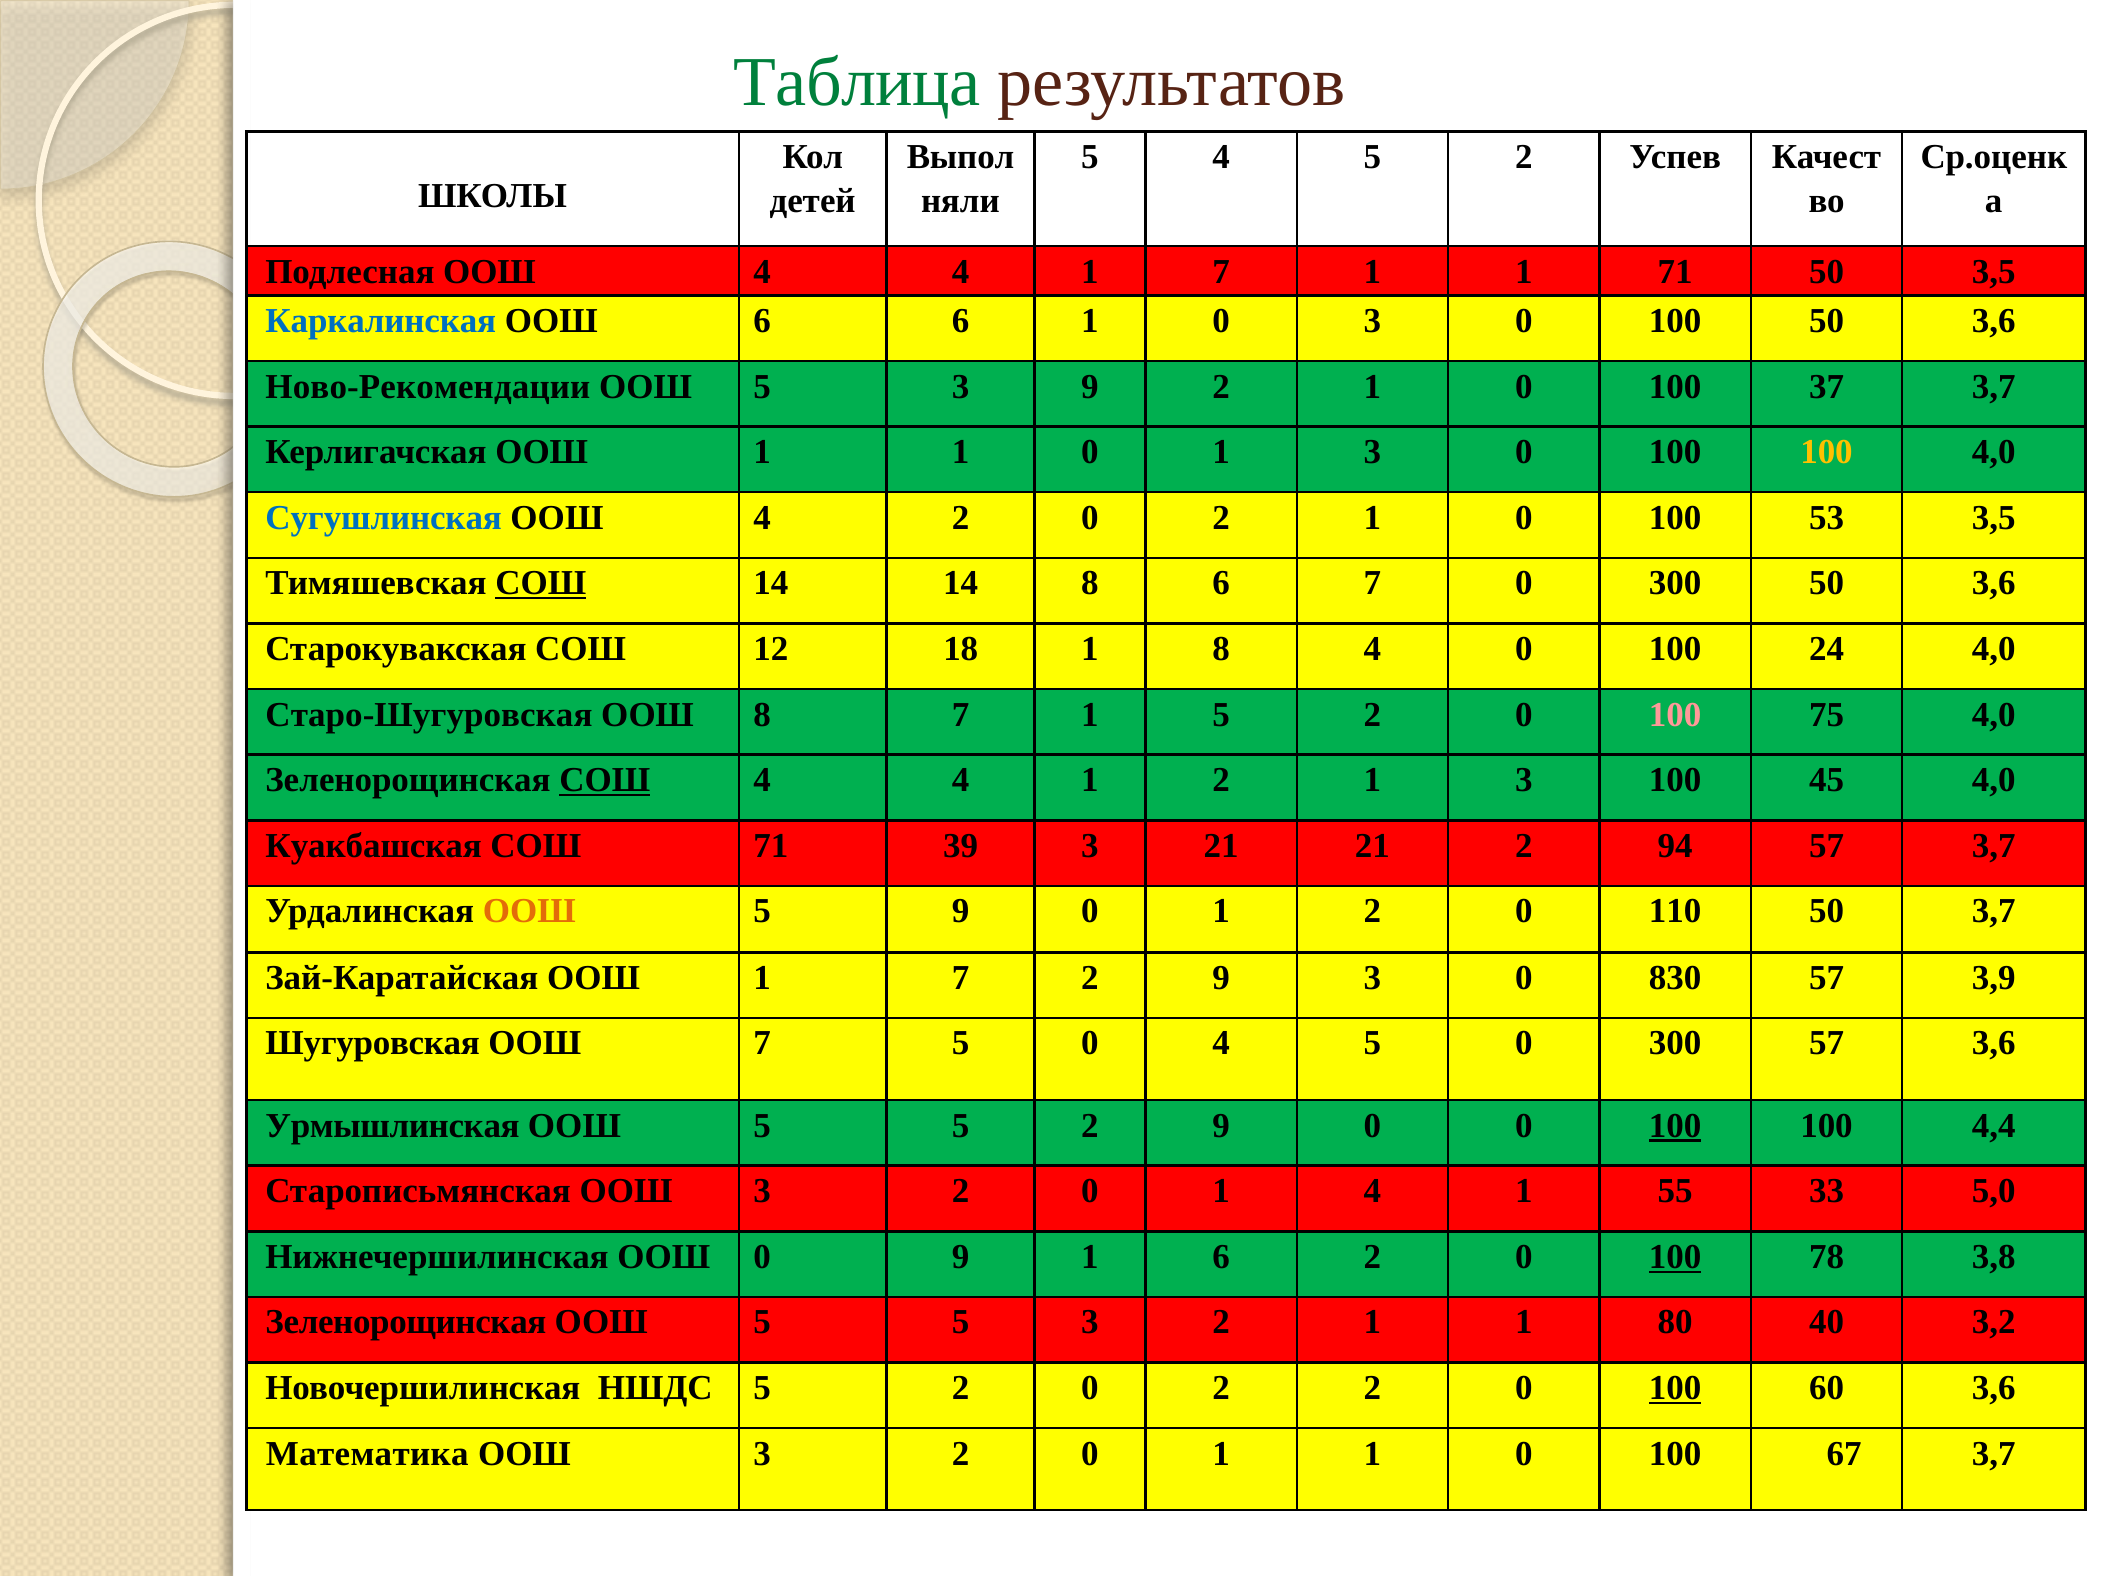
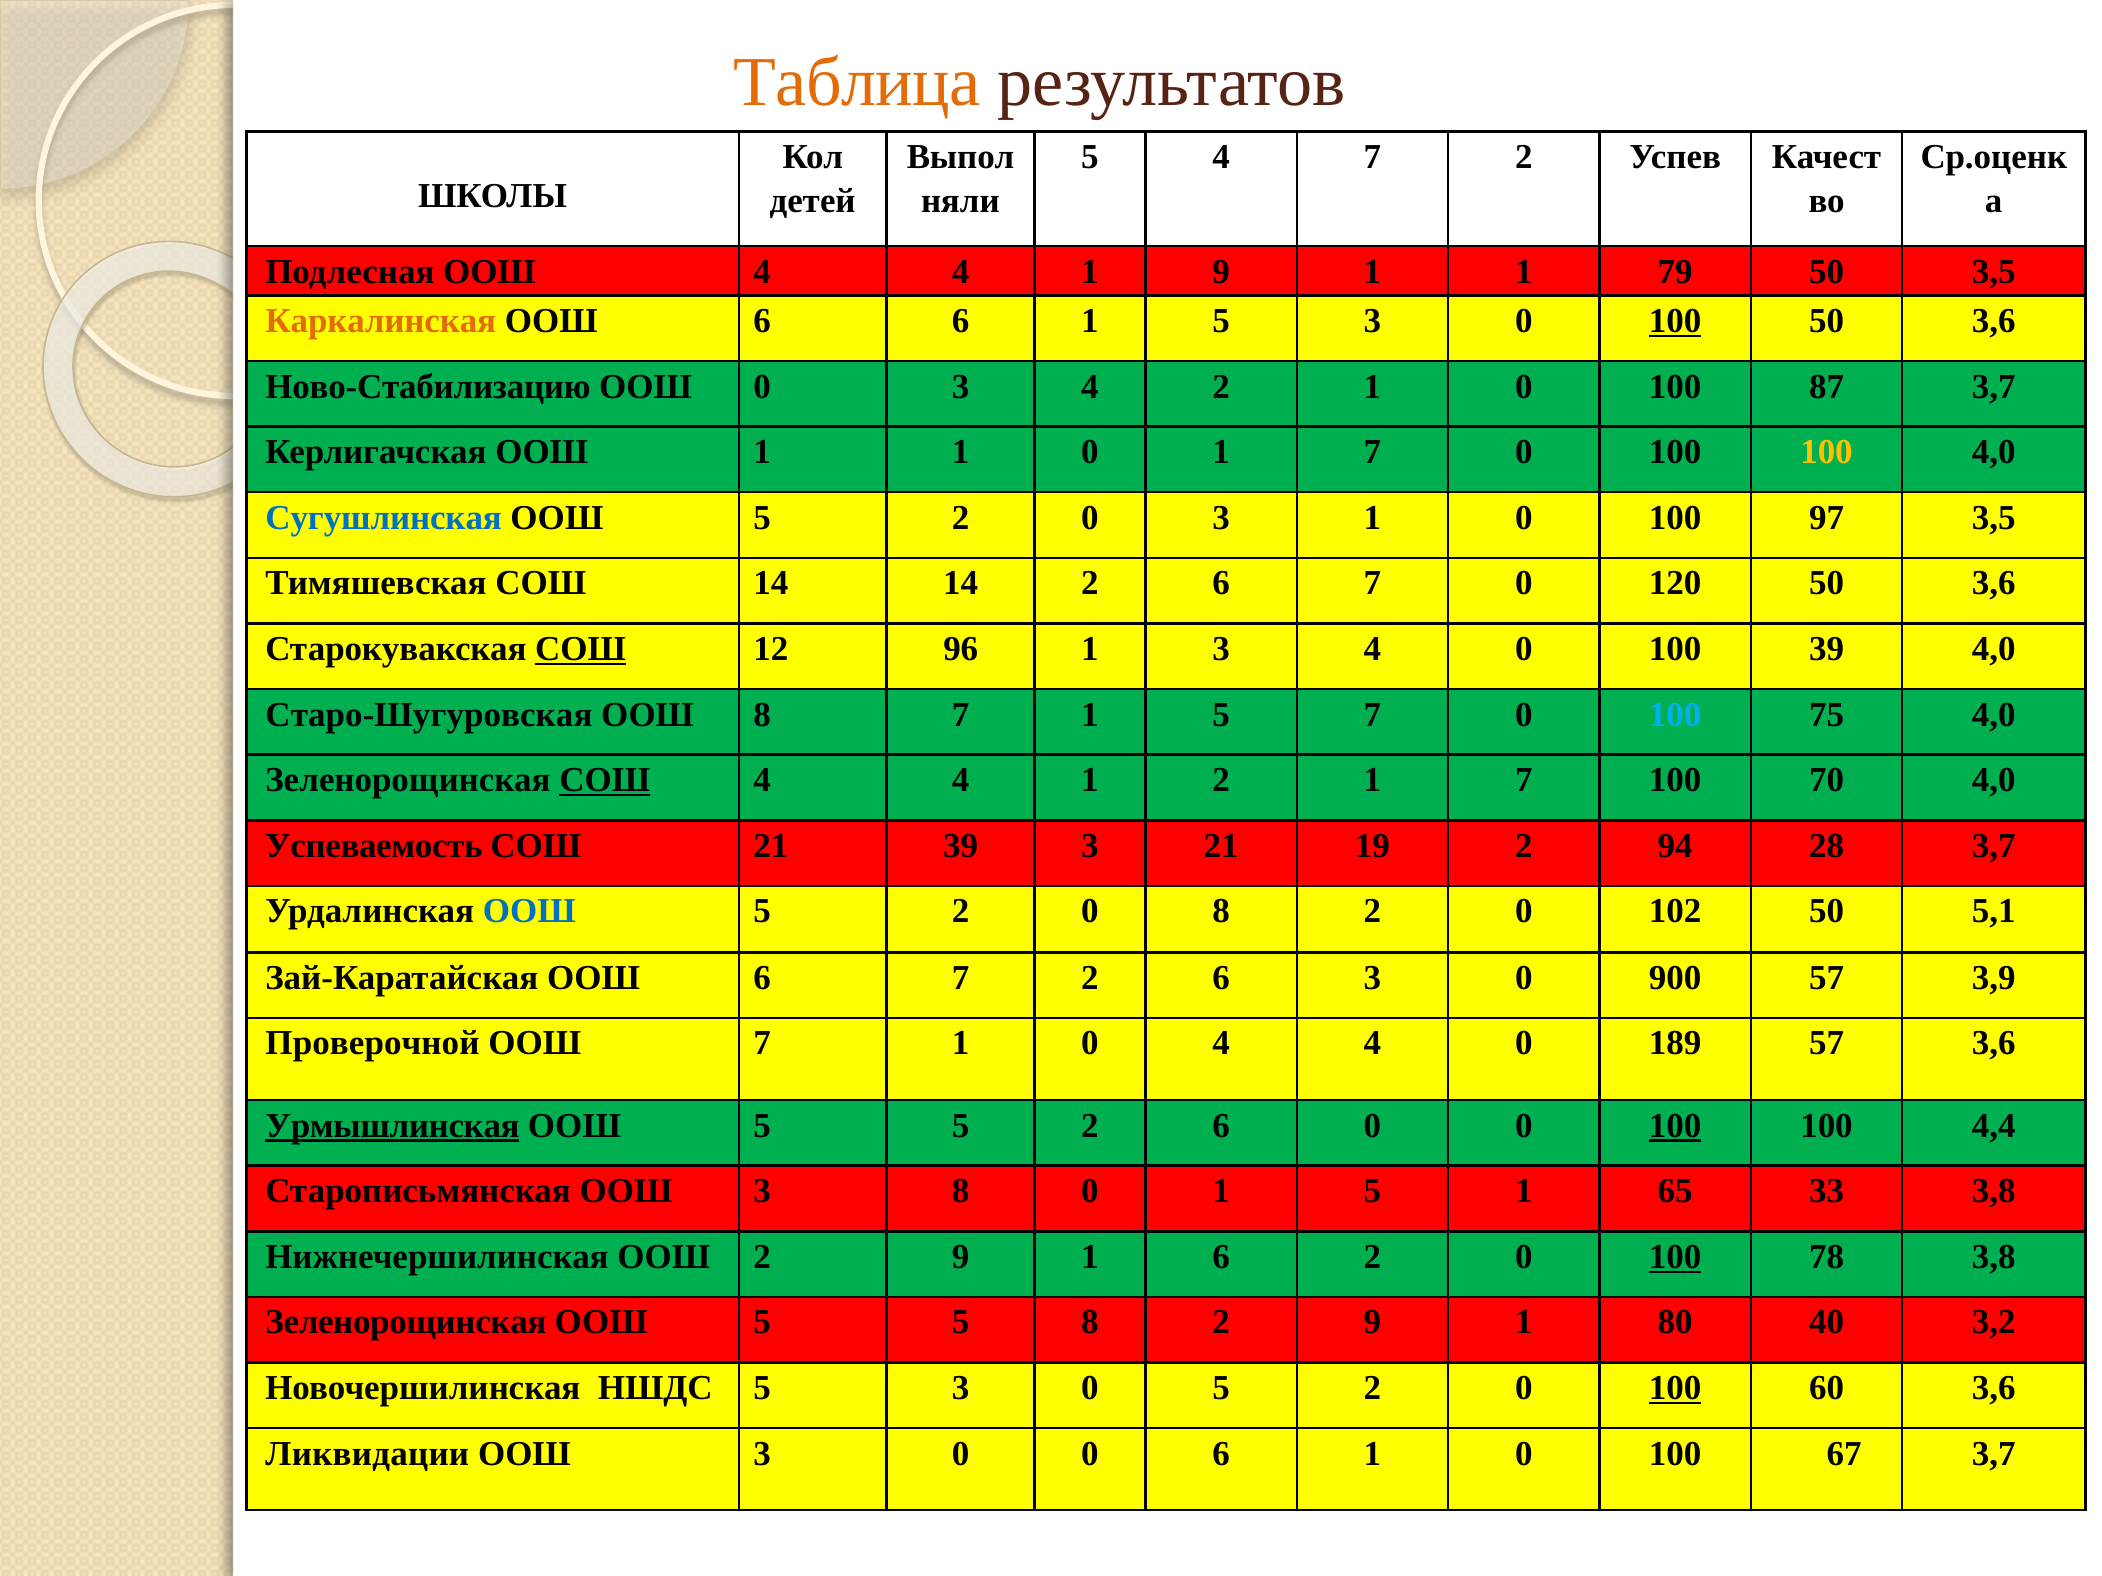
Таблица colour: green -> orange
5 4 5: 5 -> 7
4 1 7: 7 -> 9
1 71: 71 -> 79
Каркалинская colour: blue -> orange
6 1 0: 0 -> 5
100 at (1675, 321) underline: none -> present
Ново-Рекомендации: Ново-Рекомендации -> Ново-Стабилизацию
5 at (762, 387): 5 -> 0
9 at (1090, 387): 9 -> 4
37: 37 -> 87
0 1 3: 3 -> 7
4 at (762, 518): 4 -> 5
2 at (1221, 518): 2 -> 3
53: 53 -> 97
СОШ at (541, 583) underline: present -> none
14 8: 8 -> 2
7 0 300: 300 -> 120
СОШ at (581, 649) underline: none -> present
18: 18 -> 96
1 8: 8 -> 3
100 24: 24 -> 39
1 5 2: 2 -> 7
100 at (1675, 715) colour: pink -> light blue
2 1 3: 3 -> 7
45: 45 -> 70
Куакбашская: Куакбашская -> Успеваемость
СОШ 71: 71 -> 21
21 21: 21 -> 19
94 57: 57 -> 28
ООШ at (529, 912) colour: orange -> blue
9 at (961, 912): 9 -> 2
1 at (1221, 912): 1 -> 8
110: 110 -> 102
50 3,7: 3,7 -> 5,1
Зай-Каратайская ООШ 1: 1 -> 6
7 2 9: 9 -> 6
830: 830 -> 900
Шугуровская: Шугуровская -> Проверочной
ООШ 7 5: 5 -> 1
0 4 5: 5 -> 4
300 at (1675, 1044): 300 -> 189
Урмышлинская underline: none -> present
5 2 9: 9 -> 6
Старописьмянская ООШ 3 2: 2 -> 8
0 1 4: 4 -> 5
55: 55 -> 65
33 5,0: 5,0 -> 3,8
ООШ 0: 0 -> 2
5 5 3: 3 -> 8
1 at (1372, 1323): 1 -> 9
НШДС 5 2: 2 -> 3
2 at (1221, 1388): 2 -> 5
Математика: Математика -> Ликвидации
2 at (961, 1454): 2 -> 0
1 at (1221, 1454): 1 -> 6
